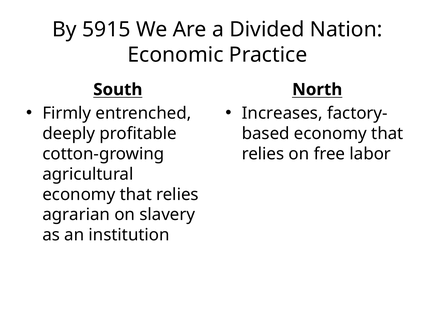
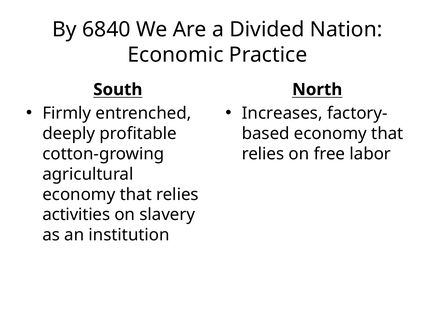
5915: 5915 -> 6840
agrarian: agrarian -> activities
